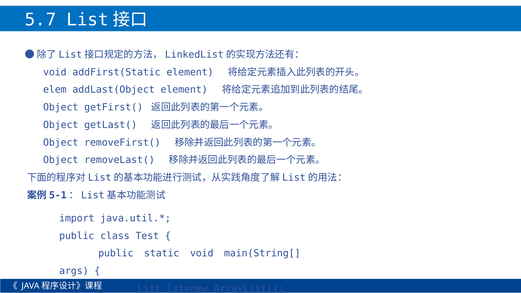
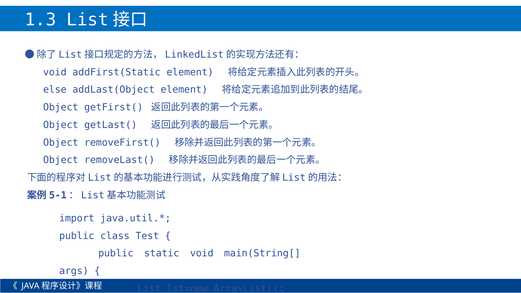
5.7: 5.7 -> 1.3
elem: elem -> else
